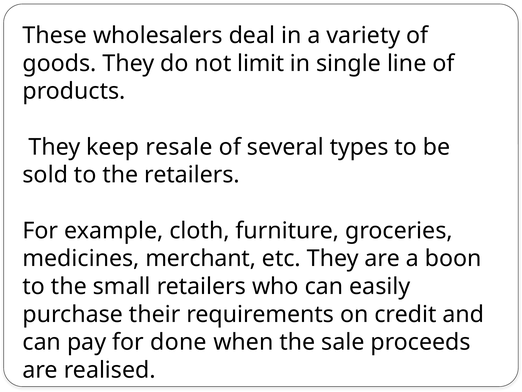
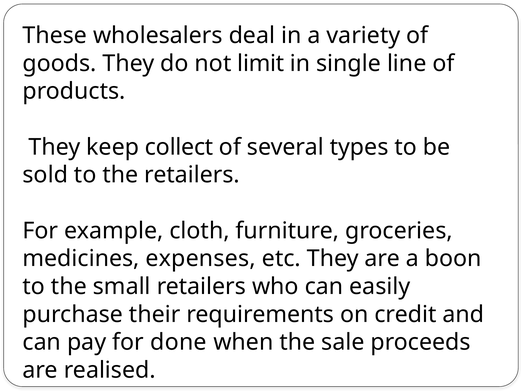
resale: resale -> collect
merchant: merchant -> expenses
